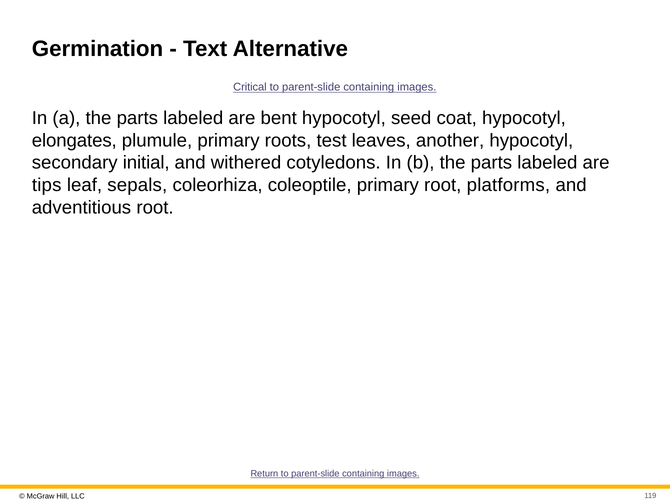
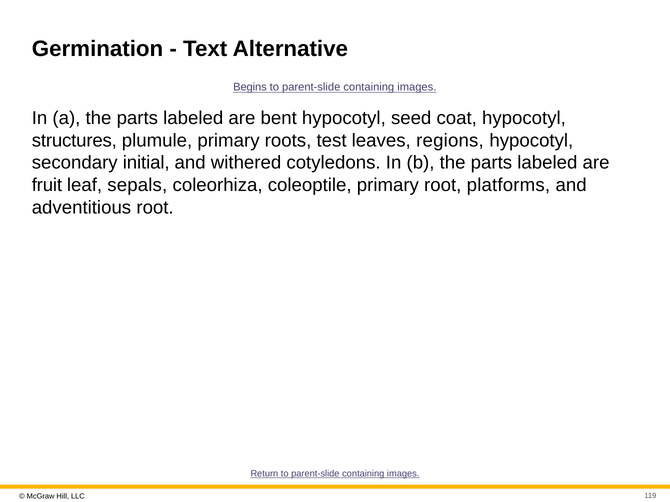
Critical: Critical -> Begins
elongates: elongates -> structures
another: another -> regions
tips: tips -> fruit
